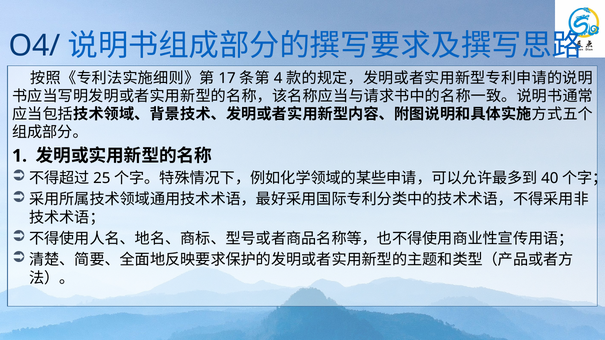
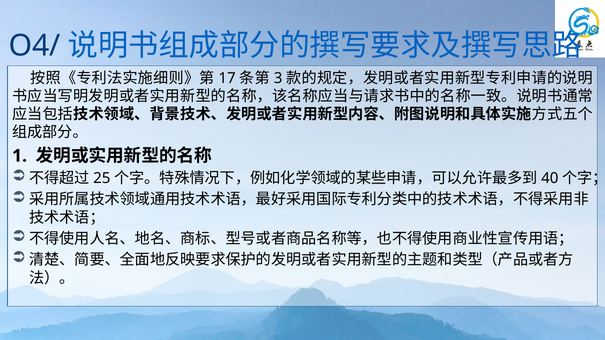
4: 4 -> 3
